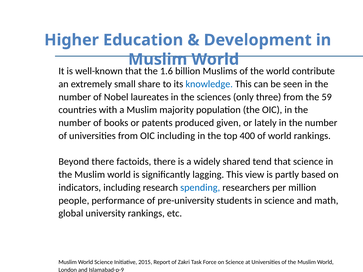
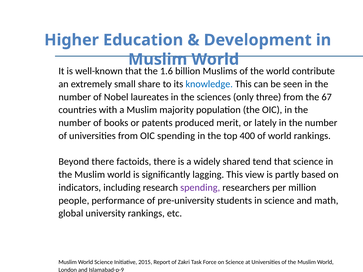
59: 59 -> 67
given: given -> merit
OIC including: including -> spending
spending at (200, 188) colour: blue -> purple
